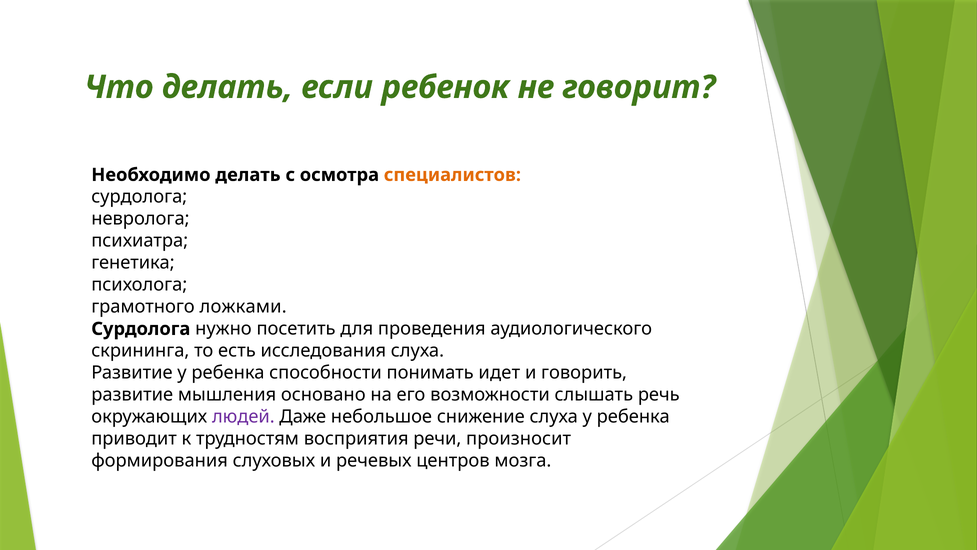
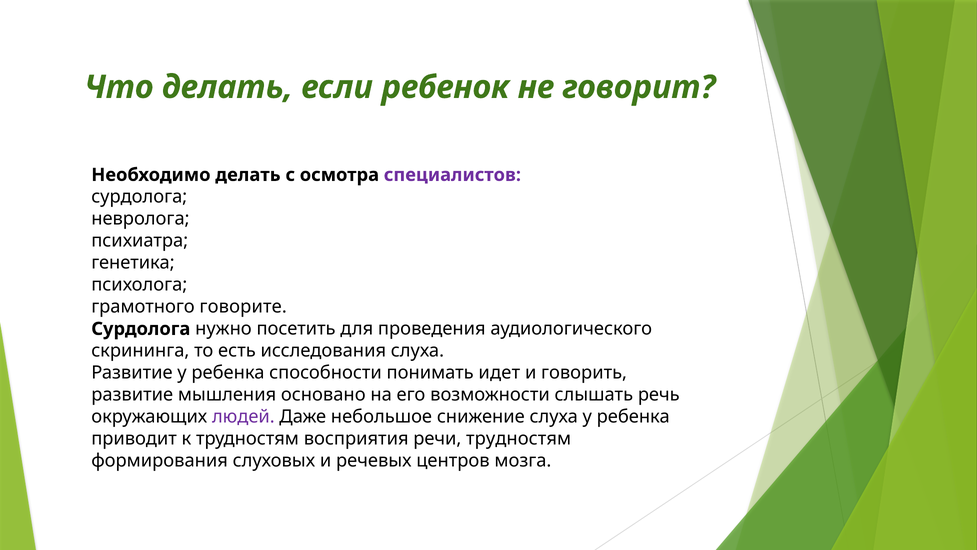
специалистов colour: orange -> purple
ложками: ложками -> говорите
речи произносит: произносит -> трудностям
